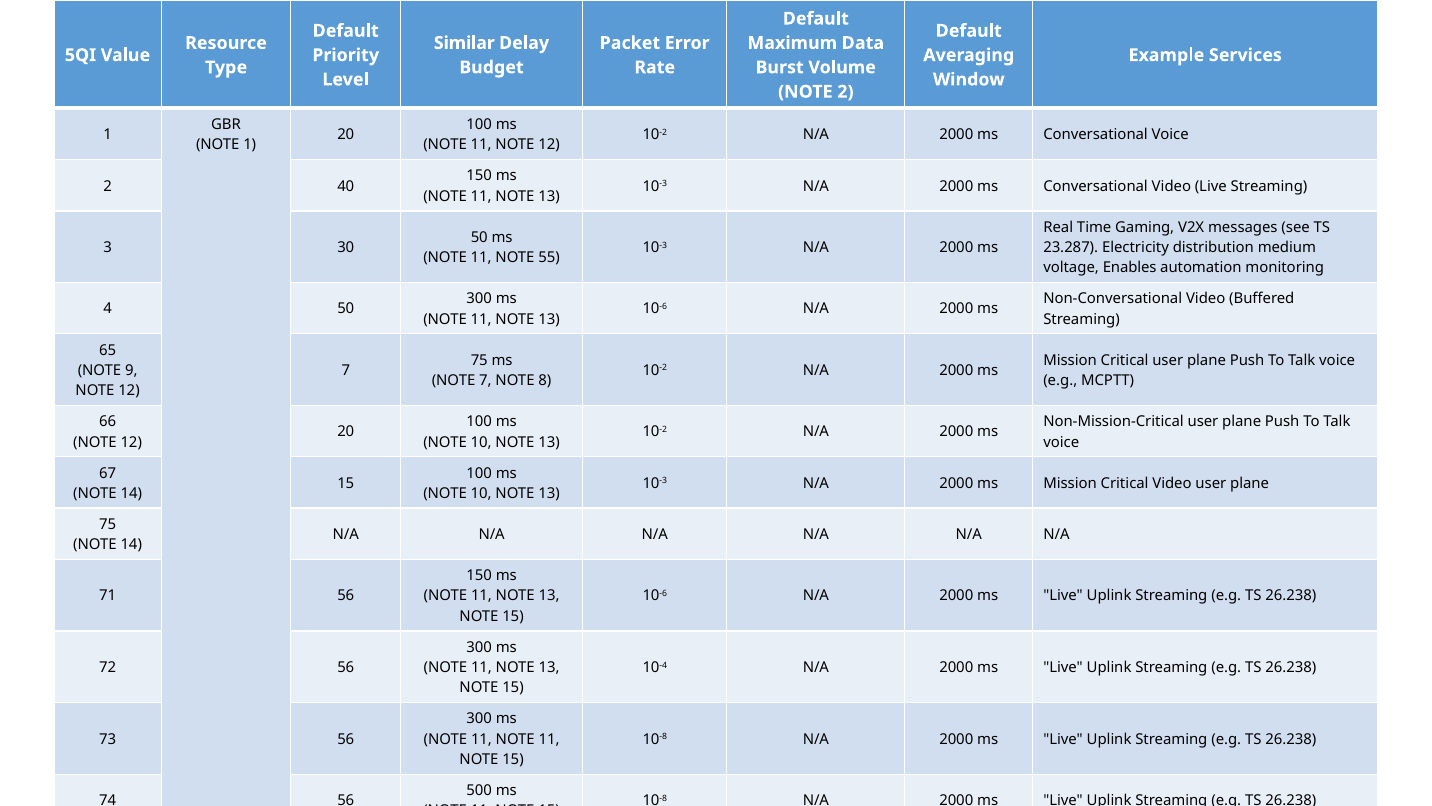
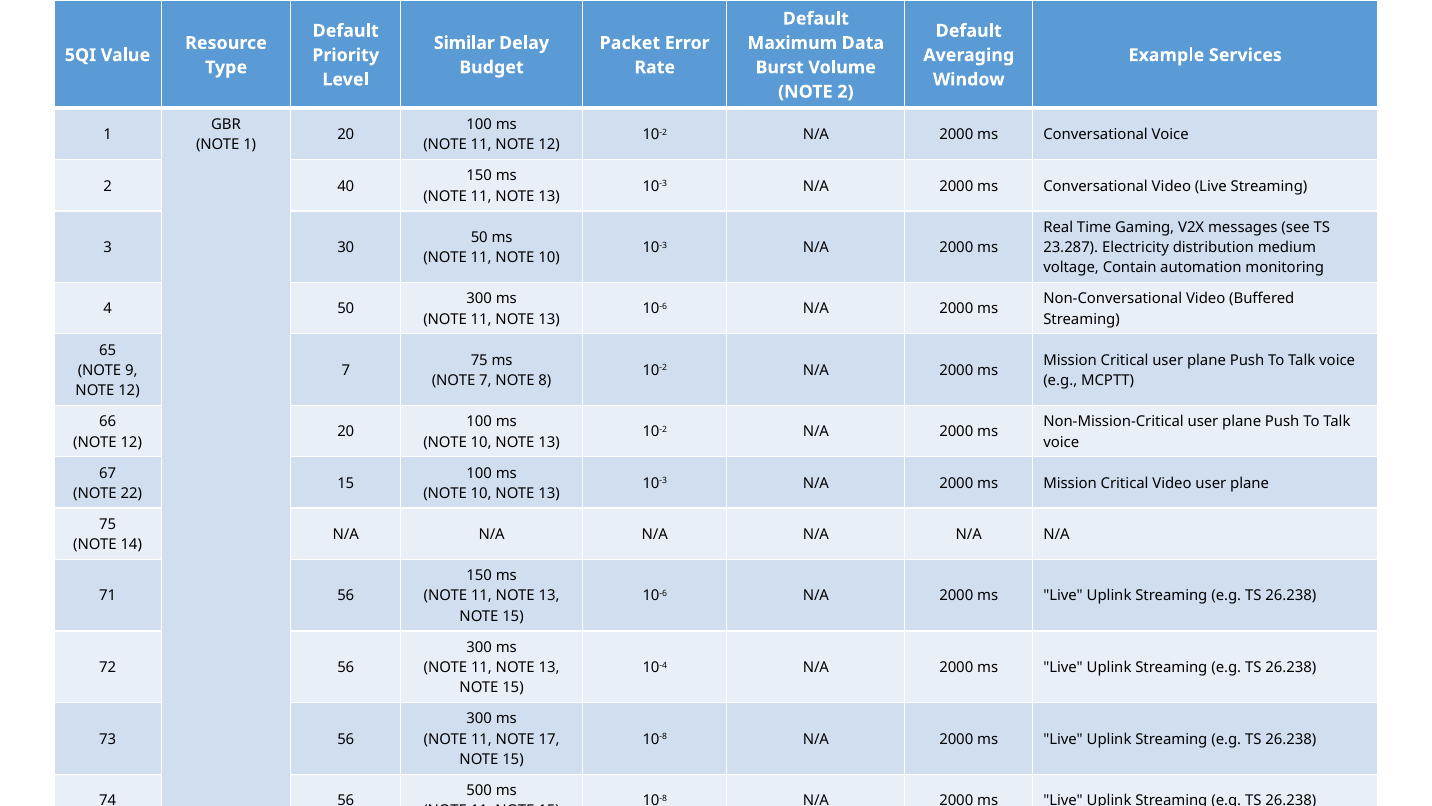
11 NOTE 55: 55 -> 10
Enables: Enables -> Contain
14 at (131, 493): 14 -> 22
11 NOTE 11: 11 -> 17
